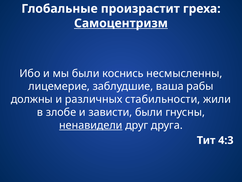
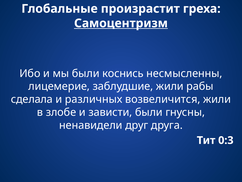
заблудшие ваша: ваша -> жили
должны: должны -> сделала
стабильности: стабильности -> возвеличится
ненавидели underline: present -> none
4:3: 4:3 -> 0:3
